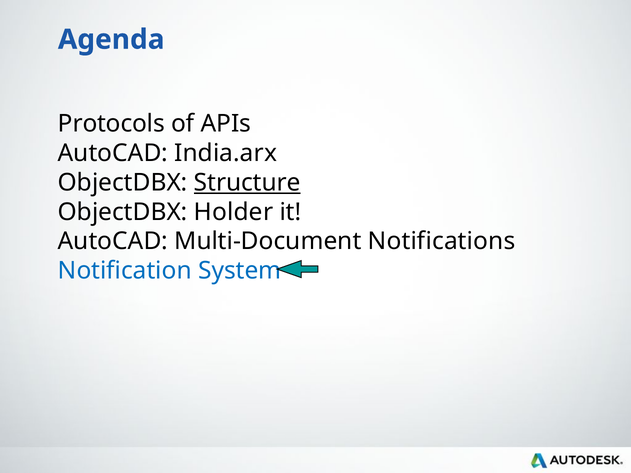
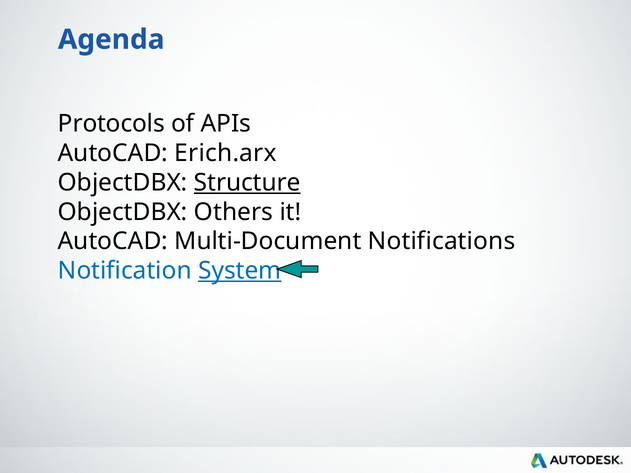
India.arx: India.arx -> Erich.arx
Holder: Holder -> Others
System underline: none -> present
